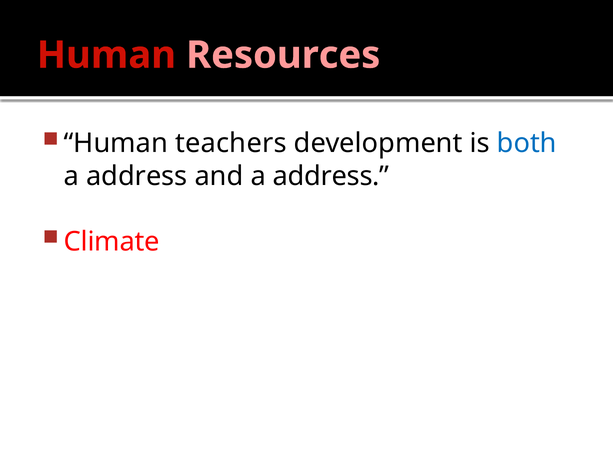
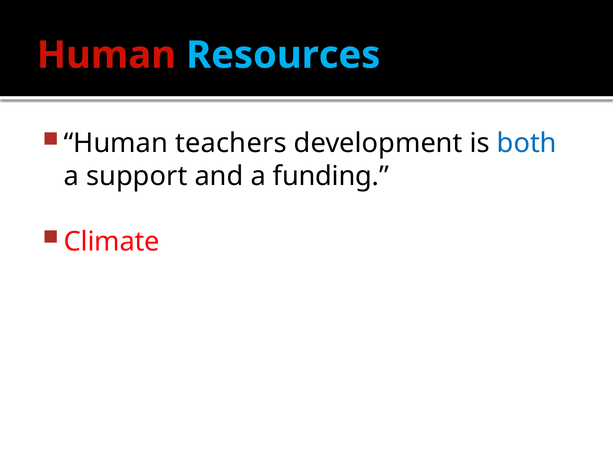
Resources colour: pink -> light blue
address at (137, 176): address -> support
and a address: address -> funding
